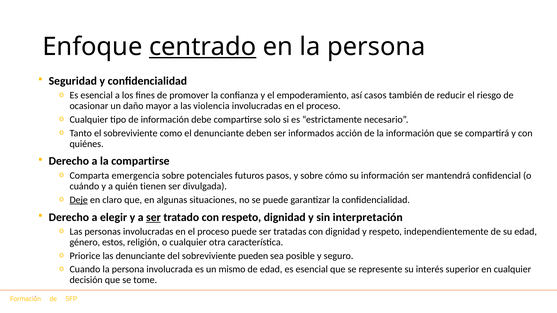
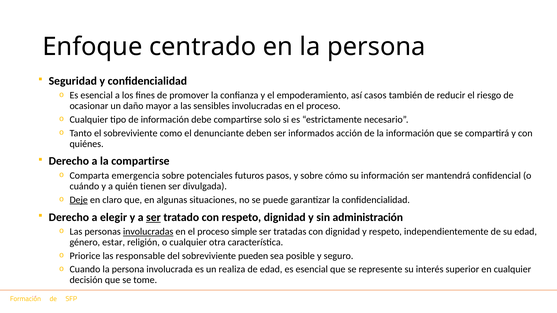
centrado underline: present -> none
violencia: violencia -> sensibles
interpretación: interpretación -> administración
involucradas at (148, 232) underline: none -> present
proceso puede: puede -> simple
estos: estos -> estar
las denunciante: denunciante -> responsable
mismo: mismo -> realiza
